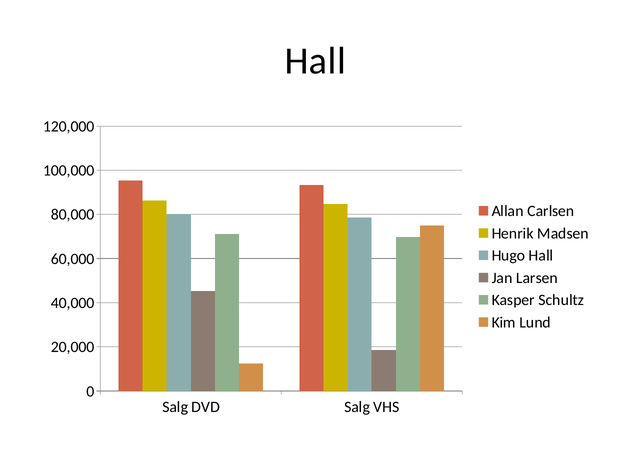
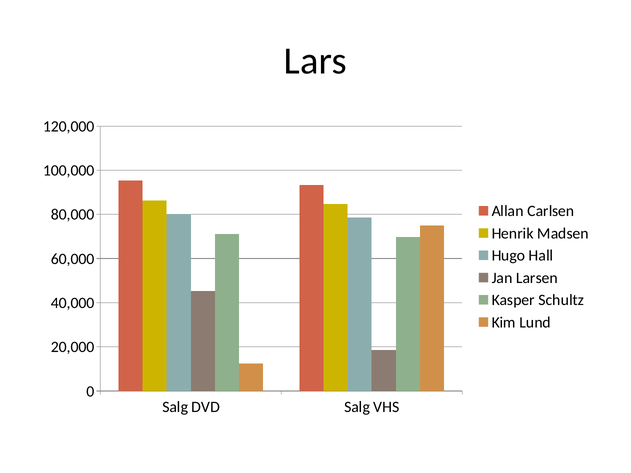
Hall at (315, 61): Hall -> Lars
